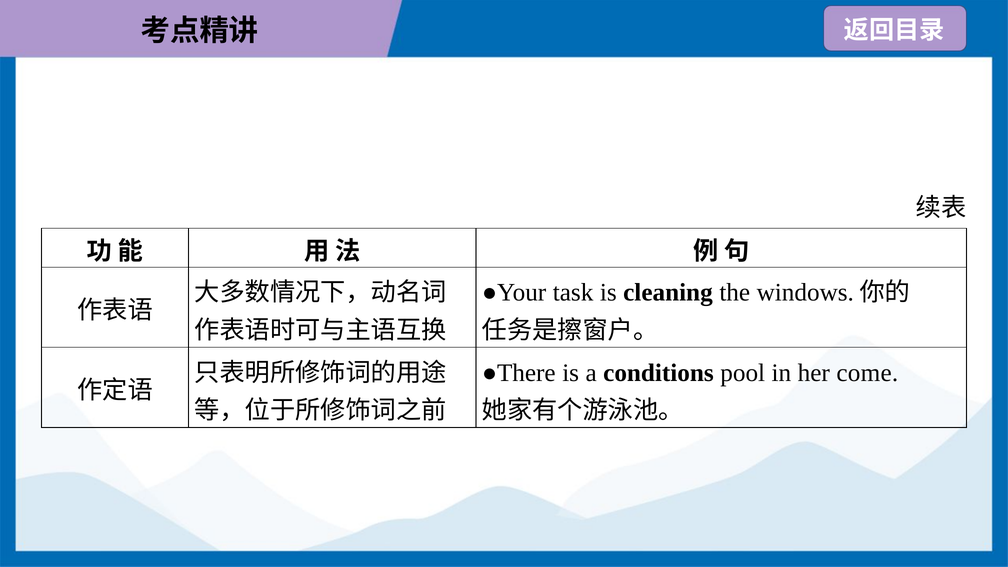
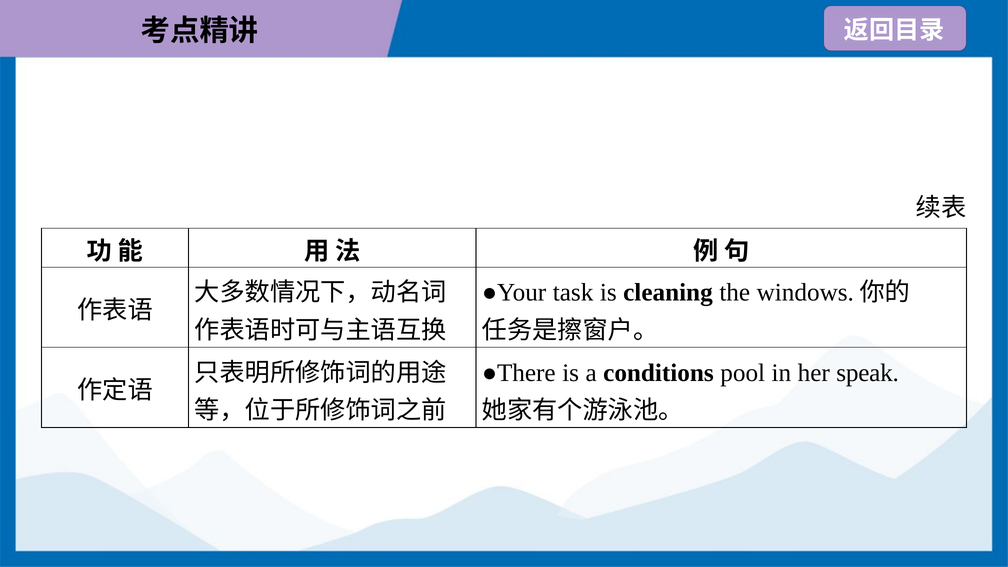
come: come -> speak
